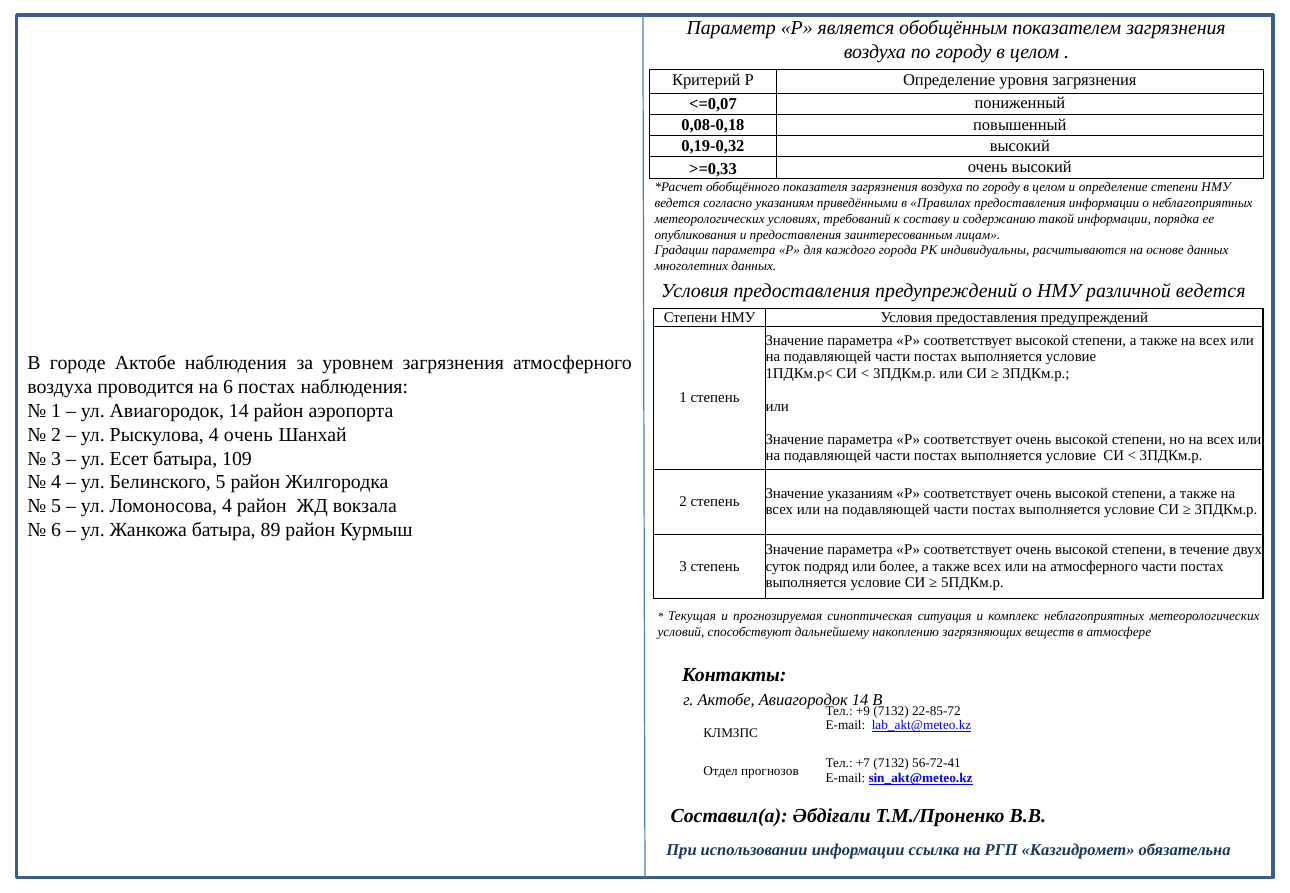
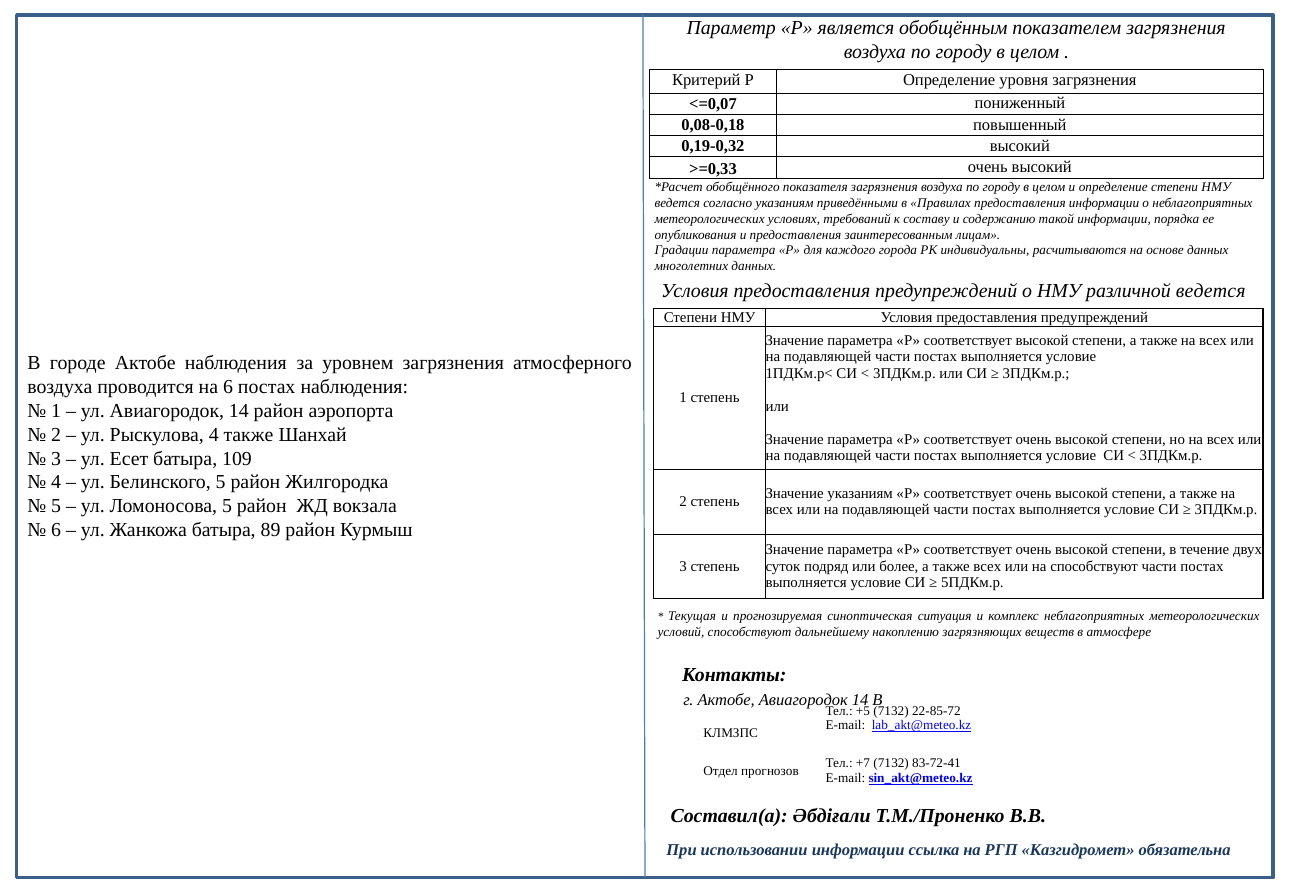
4 очень: очень -> также
Ломоносова 4: 4 -> 5
на атмосферного: атмосферного -> способствуют
+9: +9 -> +5
56-72-41: 56-72-41 -> 83-72-41
